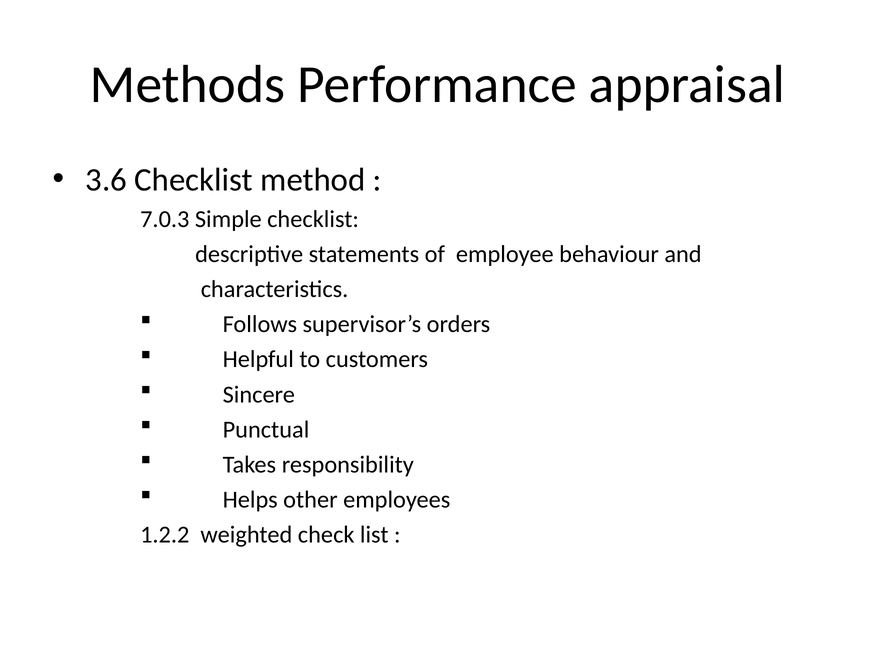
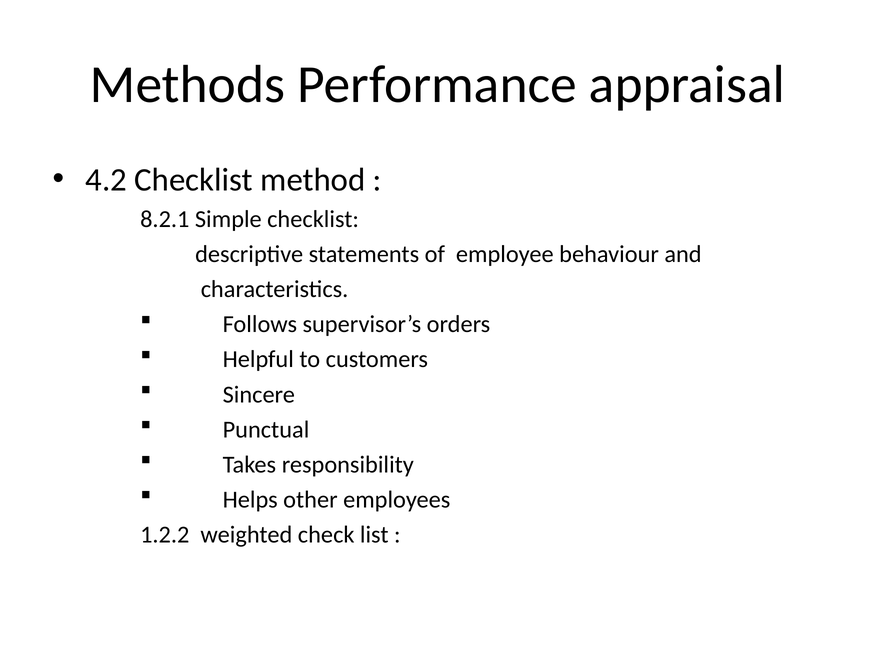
3.6: 3.6 -> 4.2
7.0.3: 7.0.3 -> 8.2.1
